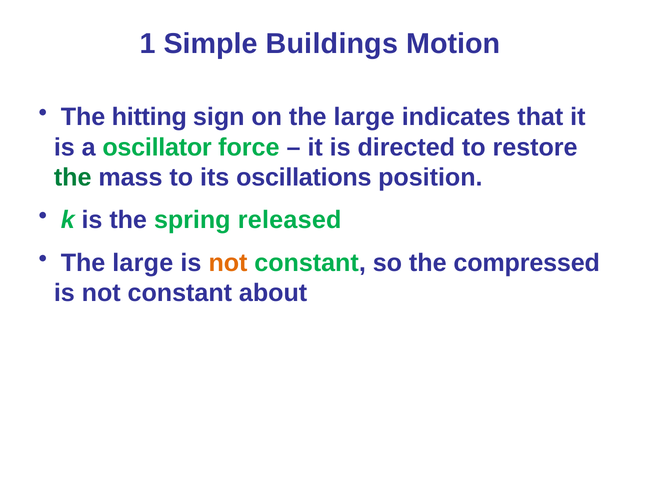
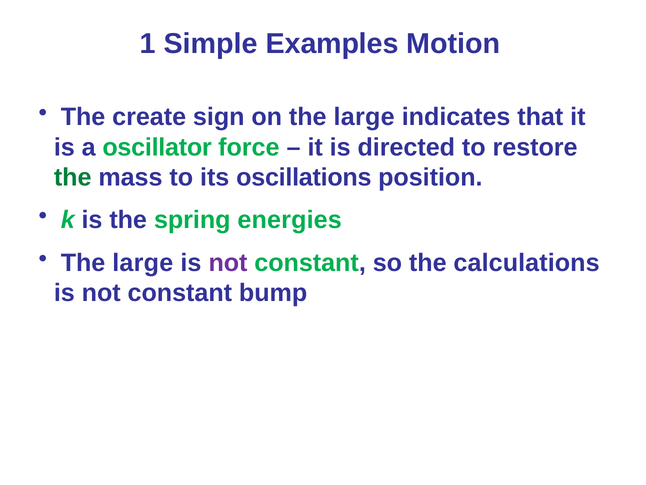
Buildings: Buildings -> Examples
hitting: hitting -> create
released: released -> energies
not at (228, 263) colour: orange -> purple
compressed: compressed -> calculations
about: about -> bump
